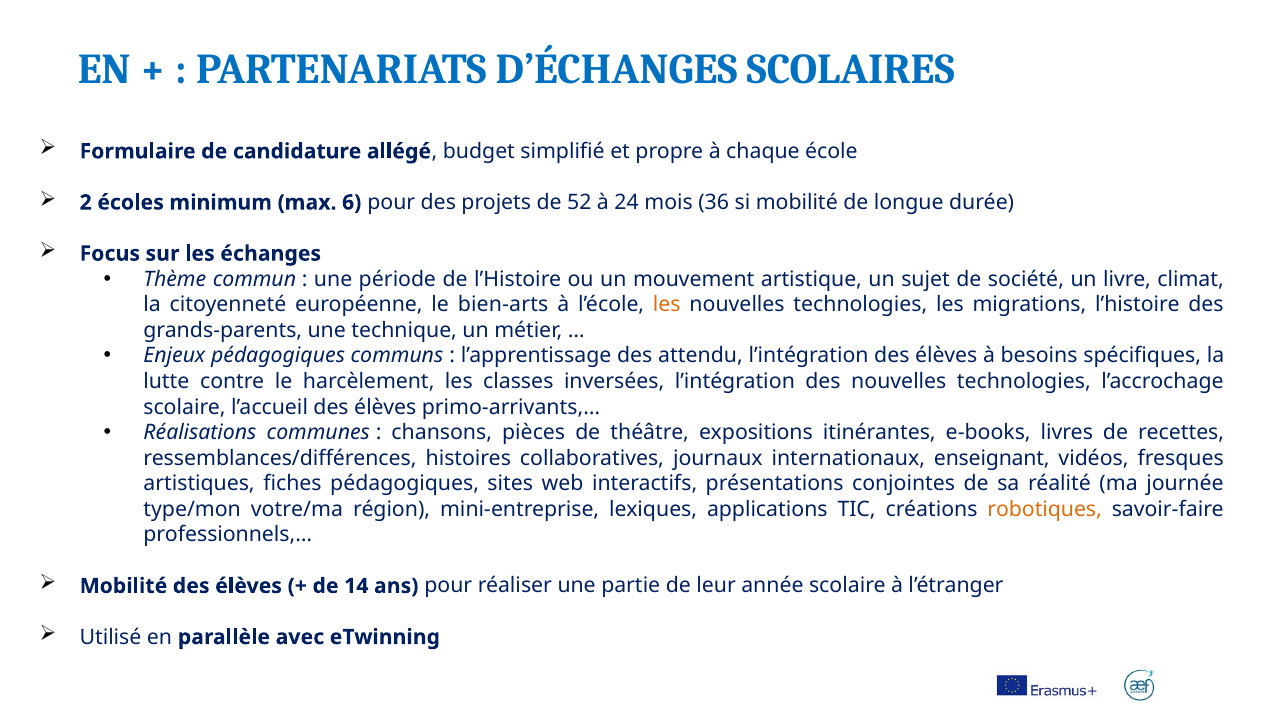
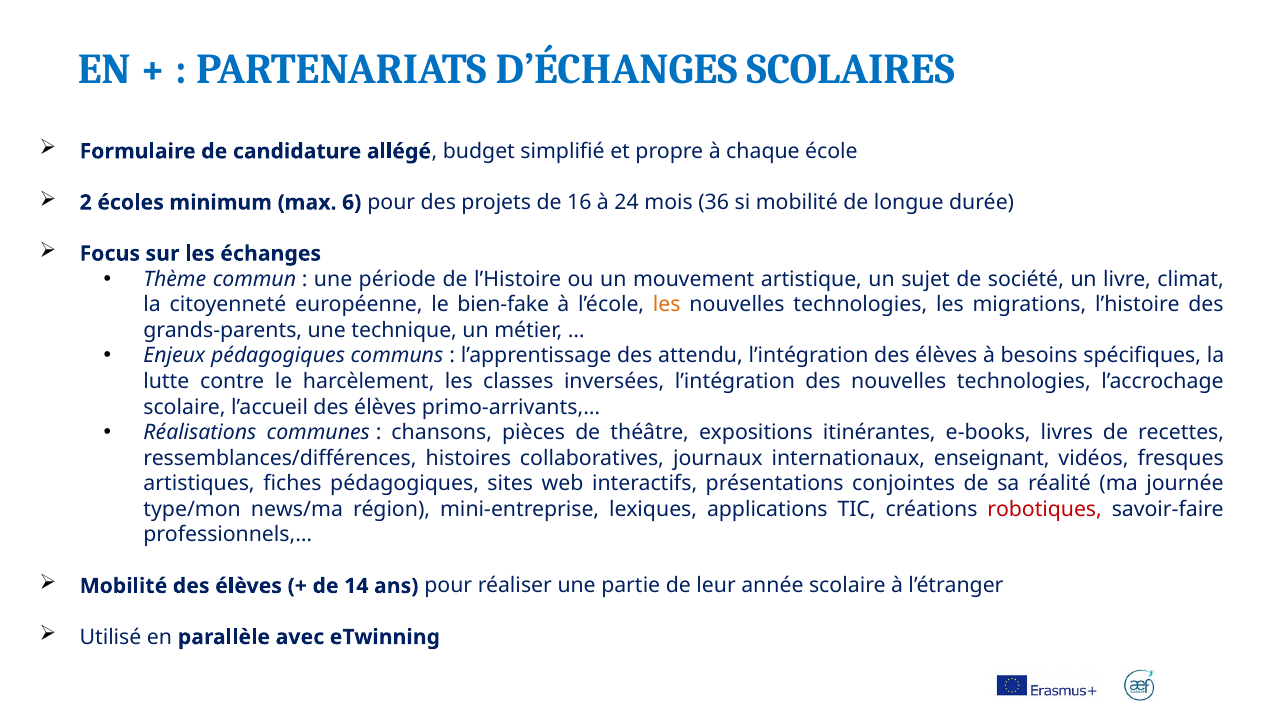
52: 52 -> 16
bien-arts: bien-arts -> bien-fake
votre/ma: votre/ma -> news/ma
robotiques colour: orange -> red
